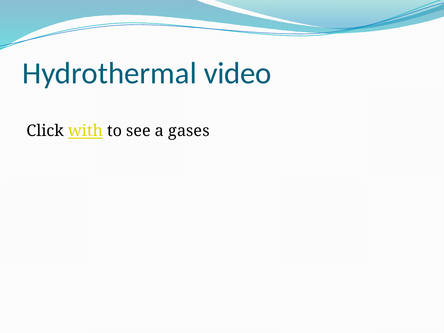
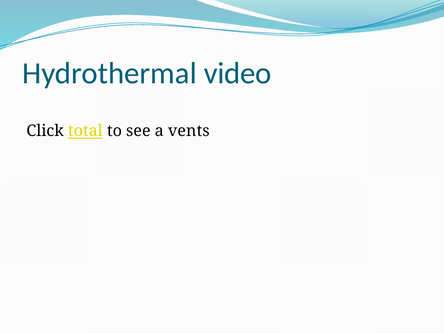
with: with -> total
gases: gases -> vents
